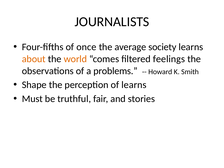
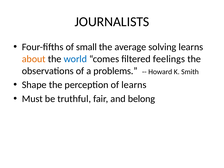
once: once -> small
society: society -> solving
world colour: orange -> blue
stories: stories -> belong
